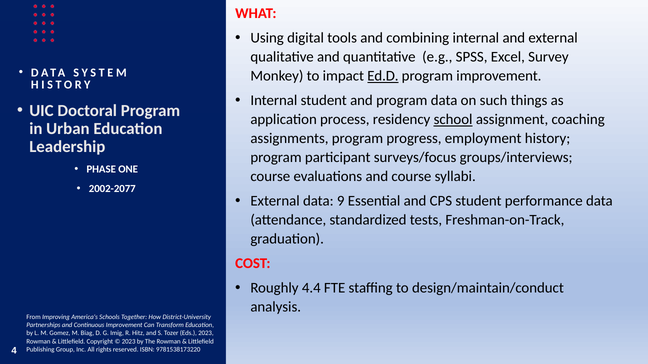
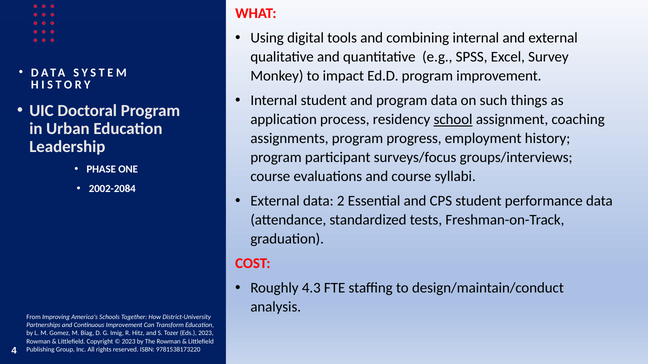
Ed.D underline: present -> none
2002-2077: 2002-2077 -> 2002-2084
9: 9 -> 2
4.4: 4.4 -> 4.3
